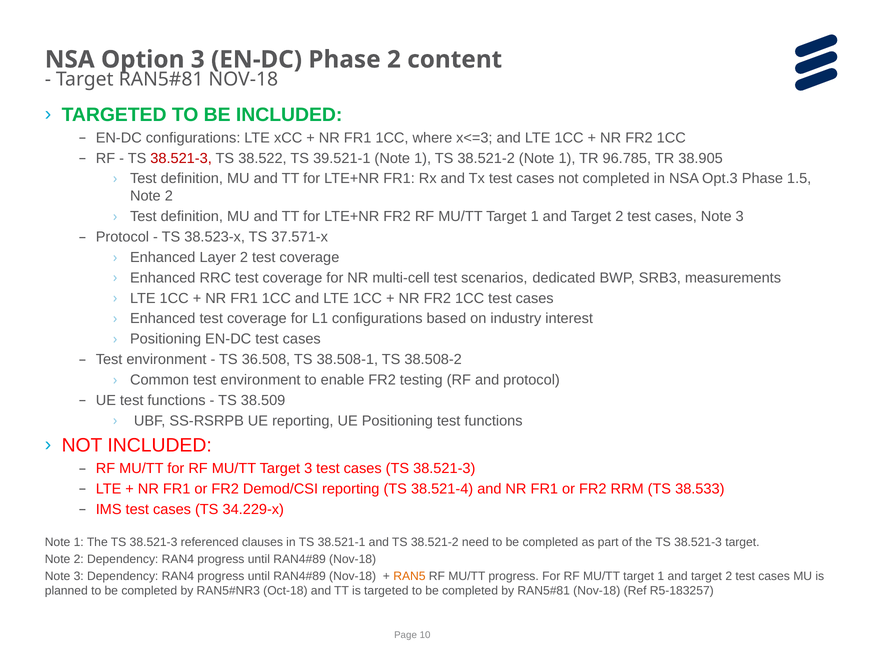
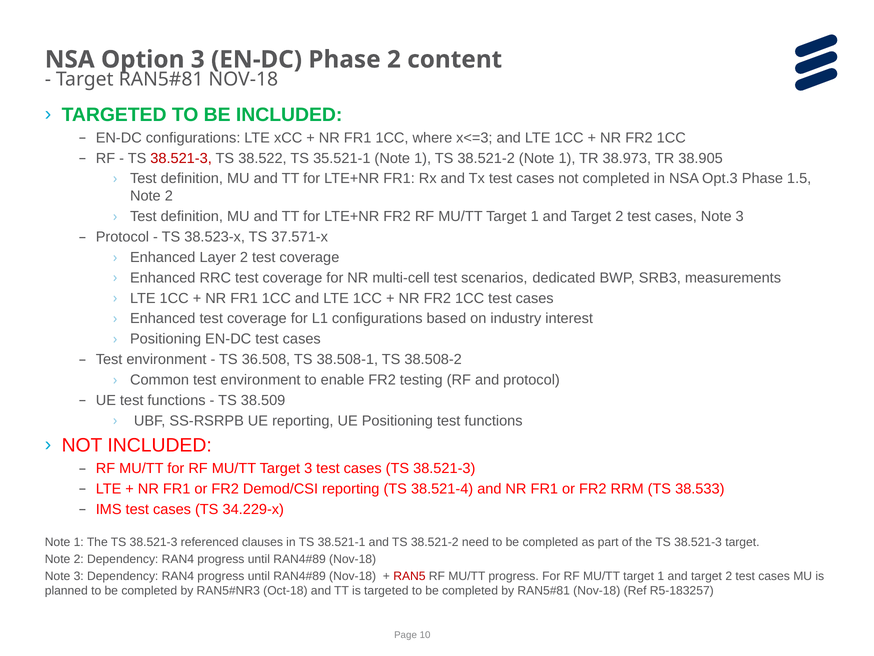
39.521-1: 39.521-1 -> 35.521-1
96.785: 96.785 -> 38.973
RAN5 colour: orange -> red
